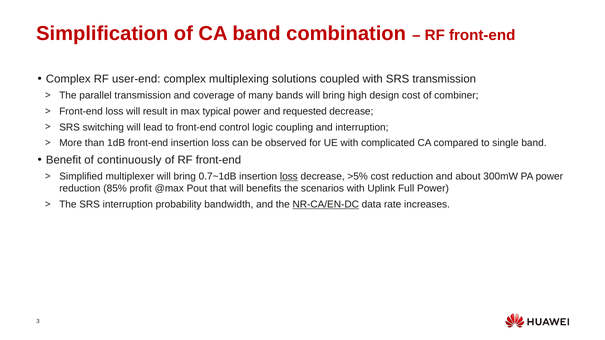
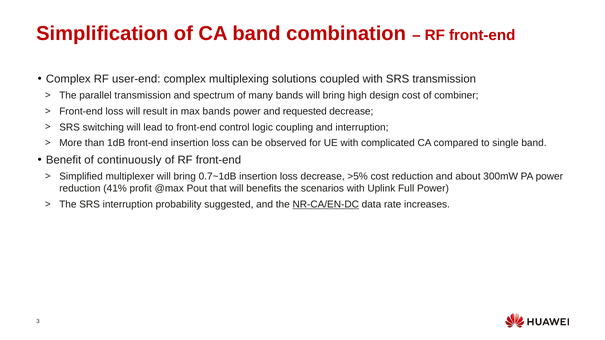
coverage: coverage -> spectrum
max typical: typical -> bands
loss at (289, 177) underline: present -> none
85%: 85% -> 41%
bandwidth: bandwidth -> suggested
